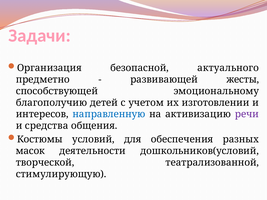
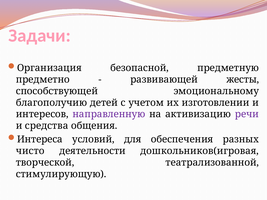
актуального: актуального -> предметную
направленную colour: blue -> purple
Костюмы: Костюмы -> Интереса
масок: масок -> чисто
дошкольников(условий: дошкольников(условий -> дошкольников(игровая
